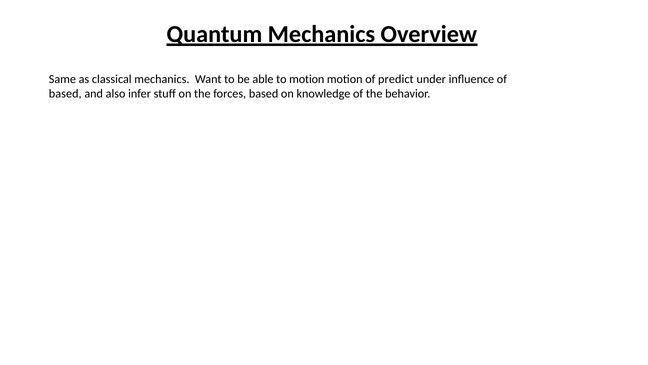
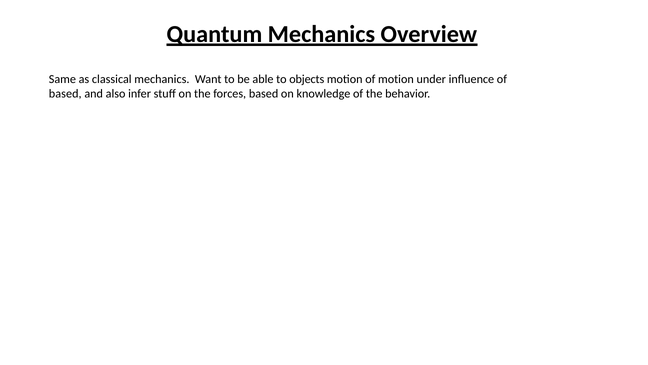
to motion: motion -> objects
of predict: predict -> motion
